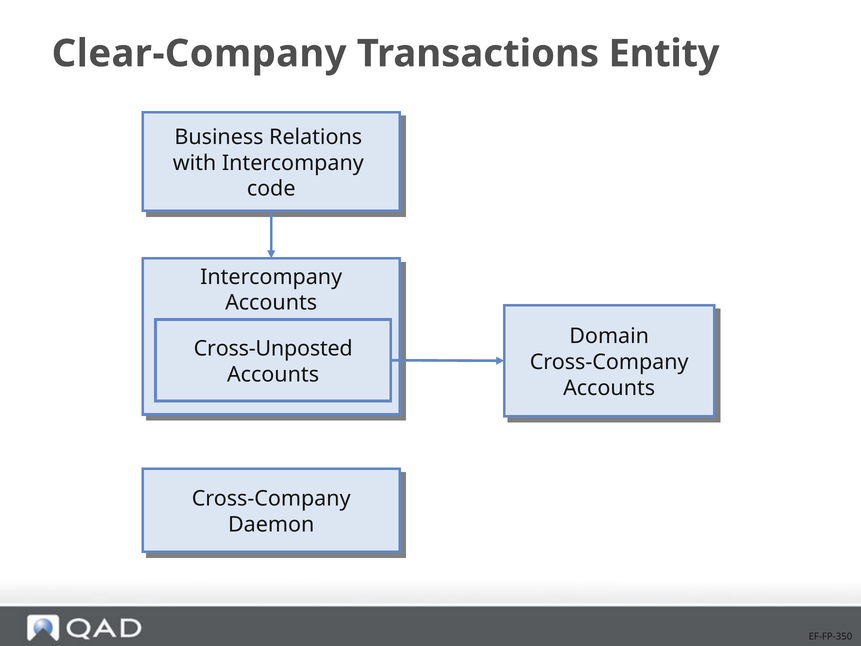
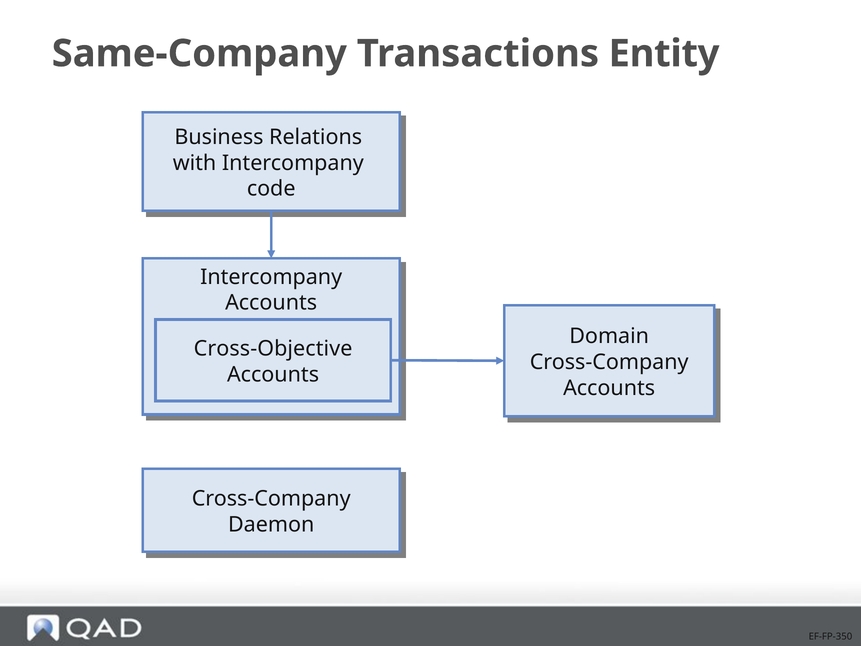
Clear-Company: Clear-Company -> Same-Company
Cross-Unposted: Cross-Unposted -> Cross-Objective
